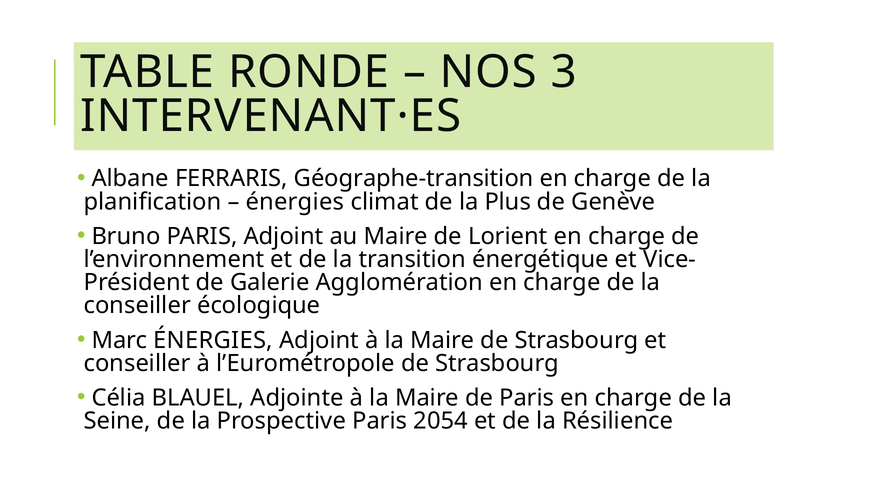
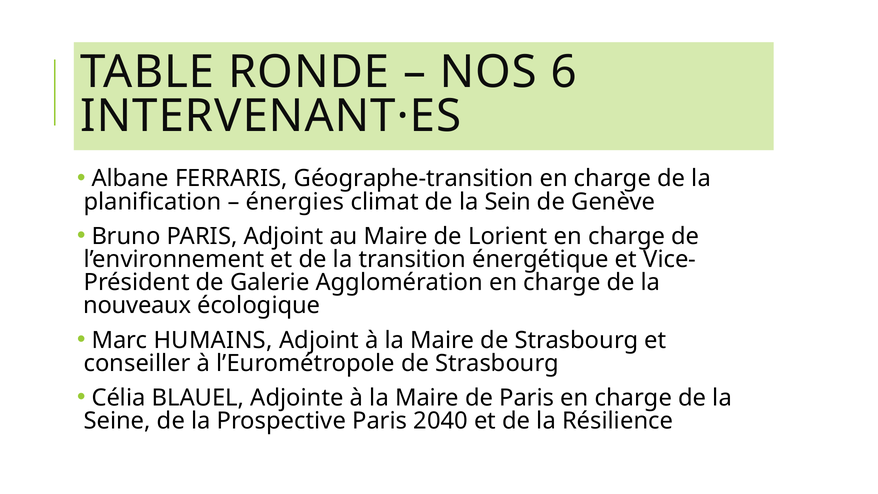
3: 3 -> 6
Plus: Plus -> Sein
conseiller at (137, 306): conseiller -> nouveaux
Marc ÉNERGIES: ÉNERGIES -> HUMAINS
2054: 2054 -> 2040
